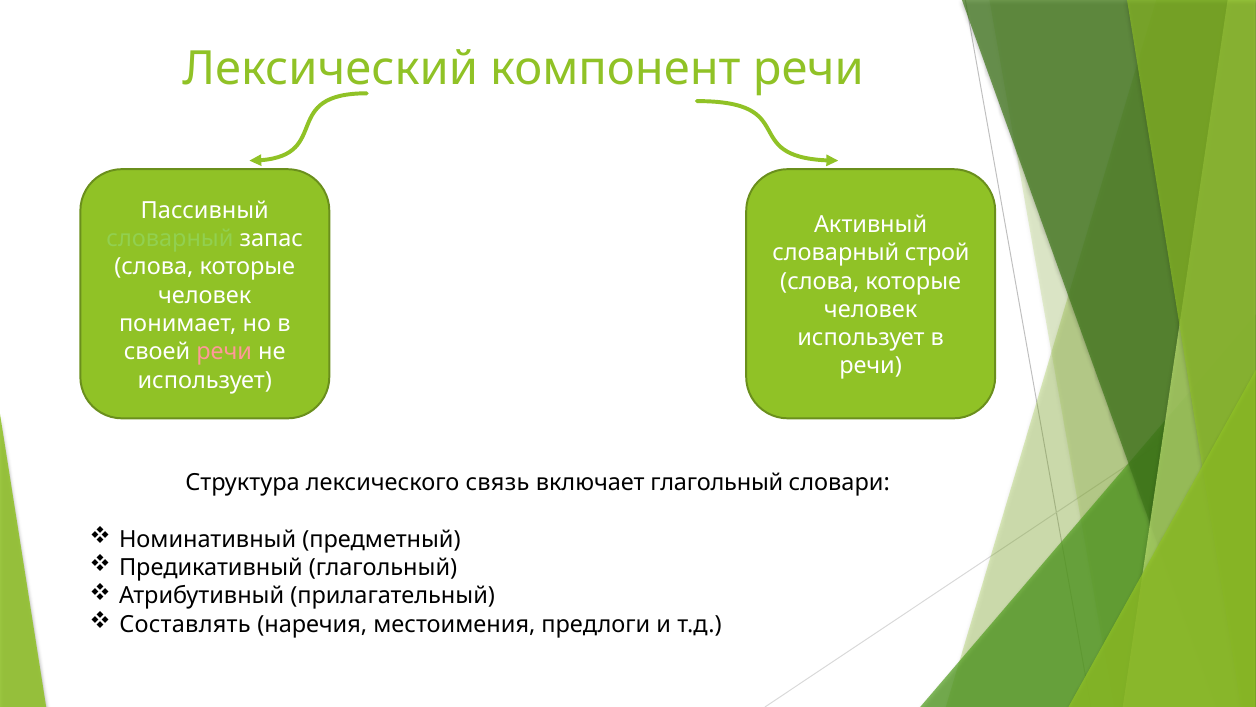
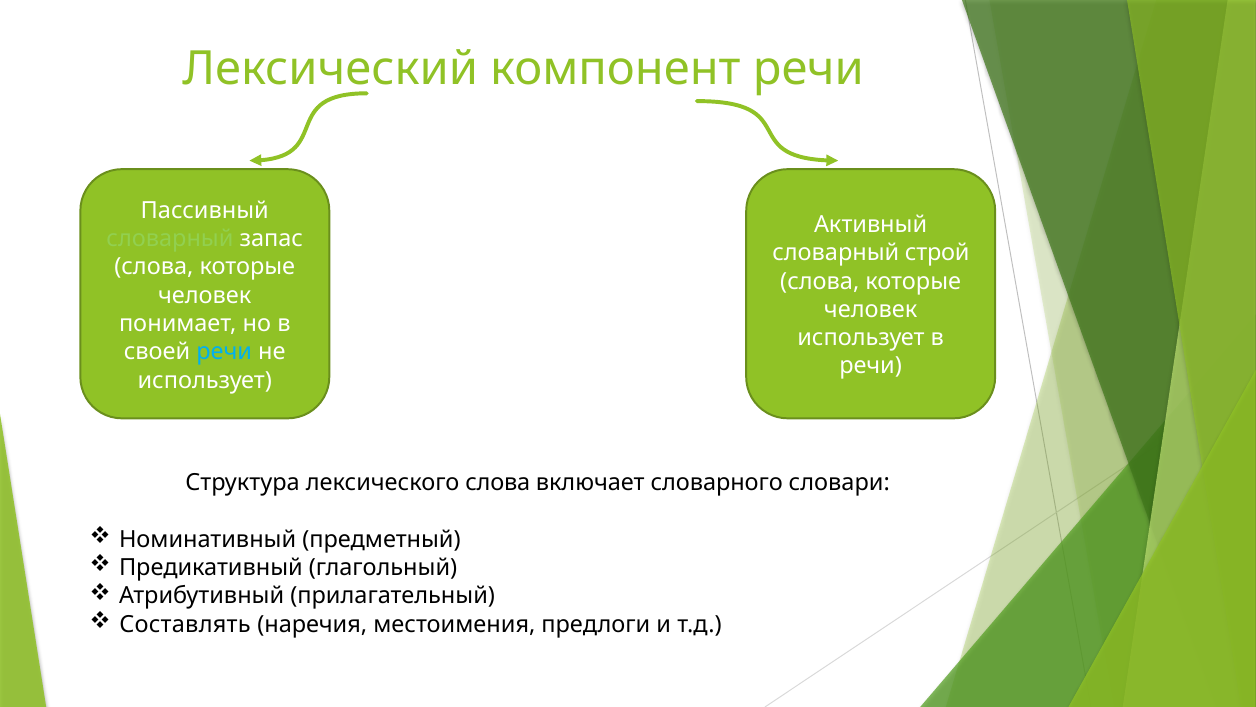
речи at (224, 352) colour: pink -> light blue
лексического связь: связь -> слова
включает глагольный: глагольный -> словарного
